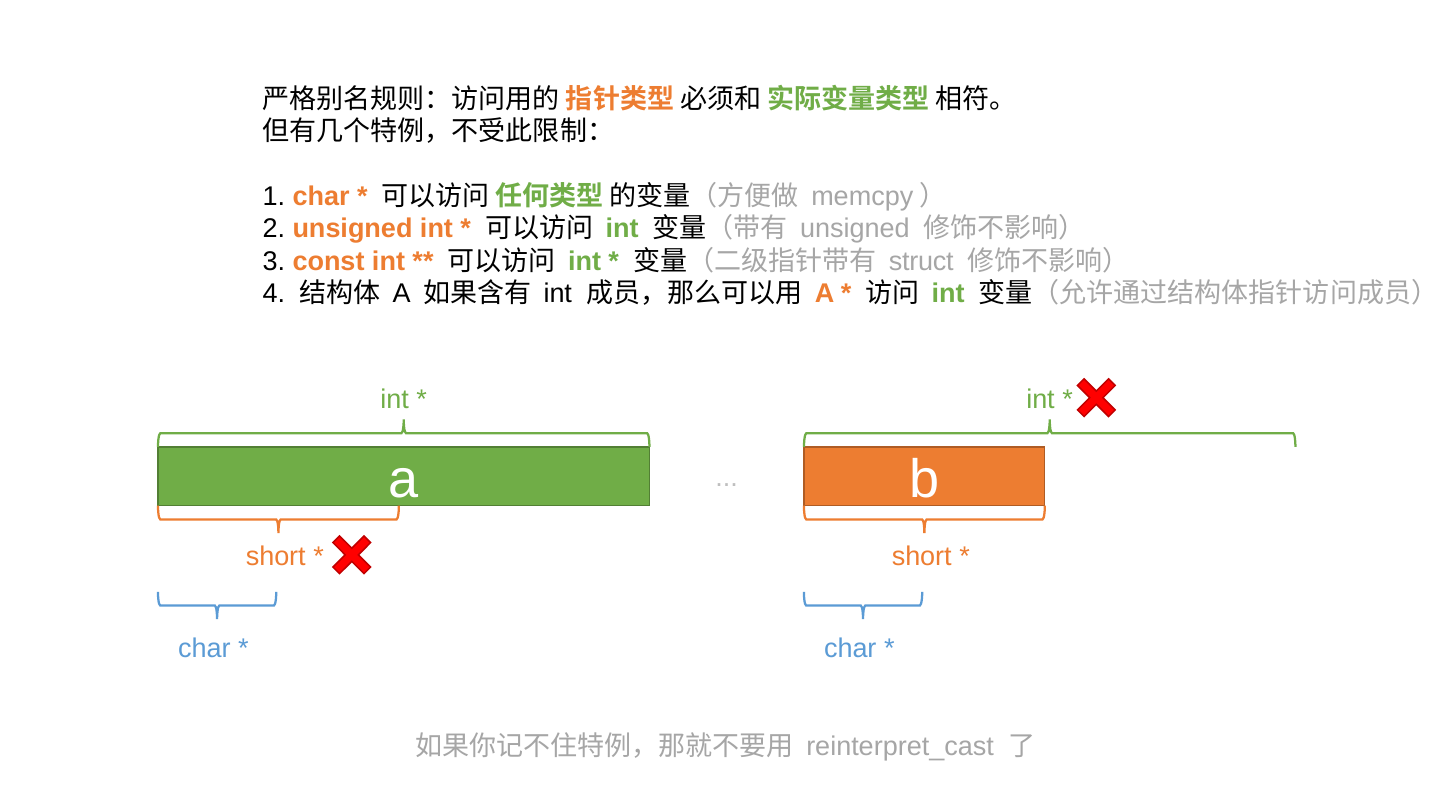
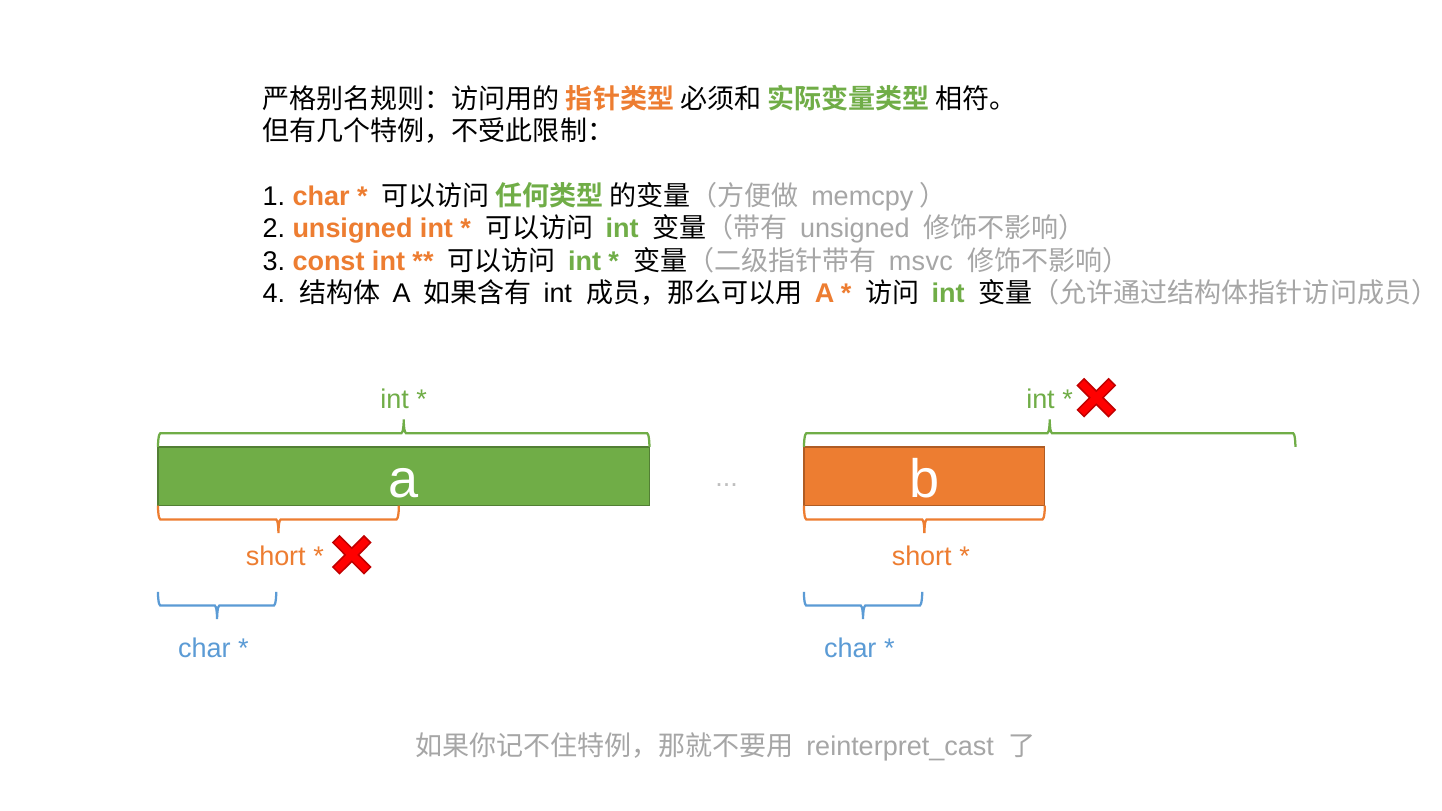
struct: struct -> msvc
